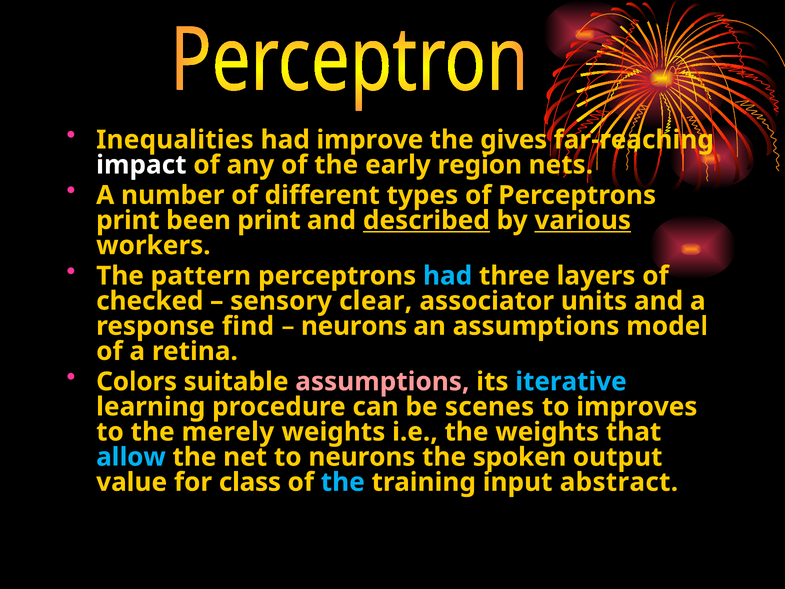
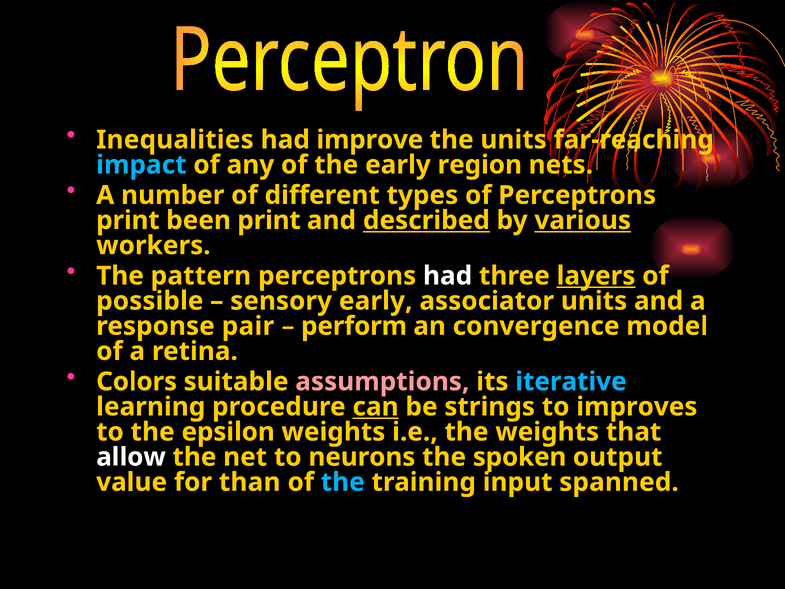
the gives: gives -> units
impact colour: white -> light blue
had at (448, 276) colour: light blue -> white
layers underline: none -> present
checked: checked -> possible
sensory clear: clear -> early
find: find -> pair
neurons at (354, 326): neurons -> perform
an assumptions: assumptions -> convergence
can underline: none -> present
scenes: scenes -> strings
merely: merely -> epsilon
allow colour: light blue -> white
class: class -> than
abstract: abstract -> spanned
